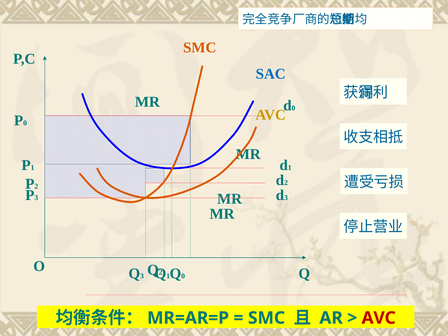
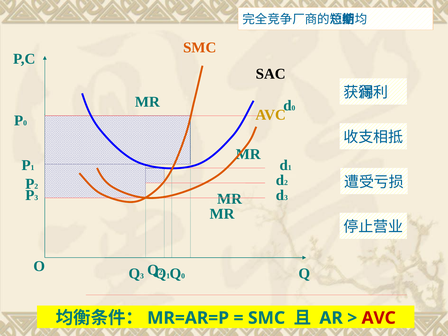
SAC colour: blue -> black
